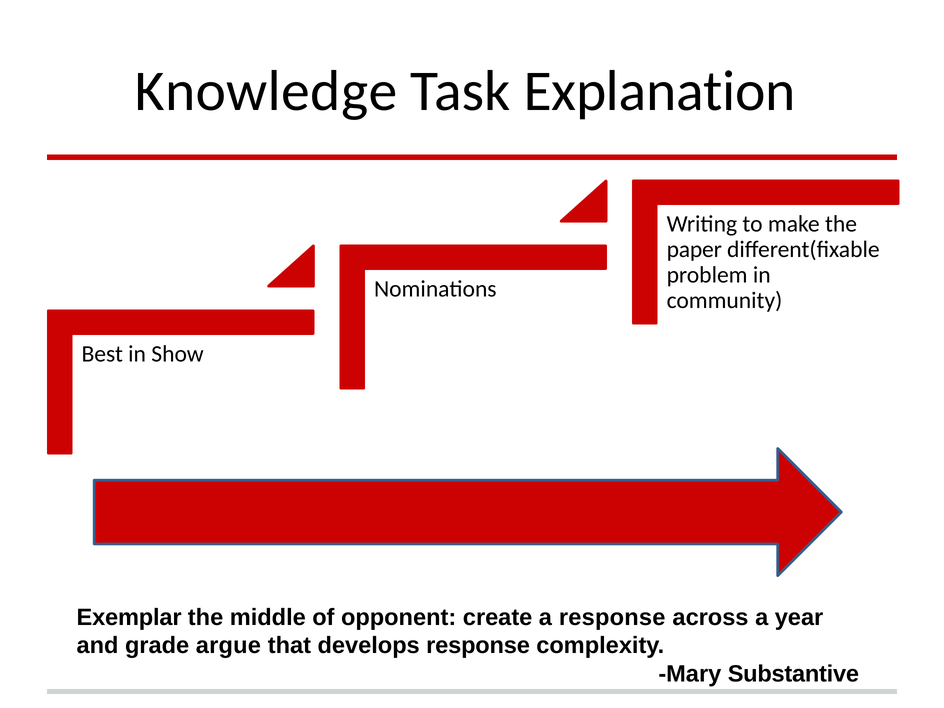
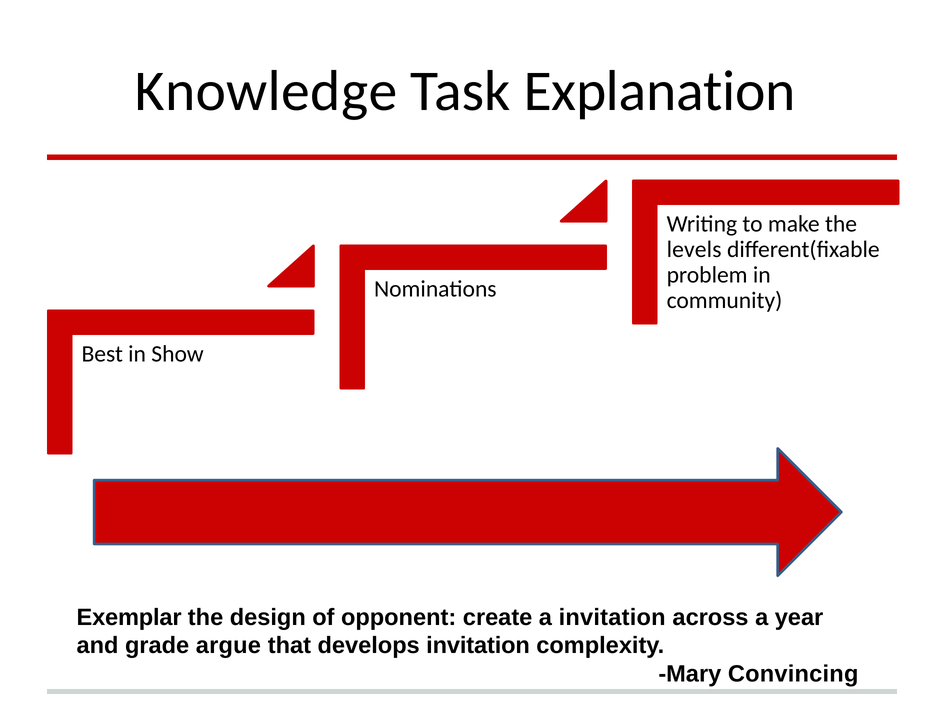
paper: paper -> levels
middle: middle -> design
a response: response -> invitation
develops response: response -> invitation
Substantive: Substantive -> Convincing
